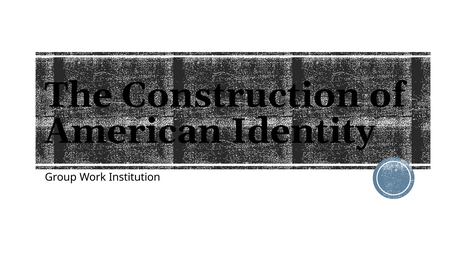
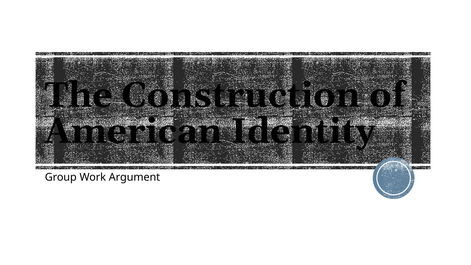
Institution: Institution -> Argument
